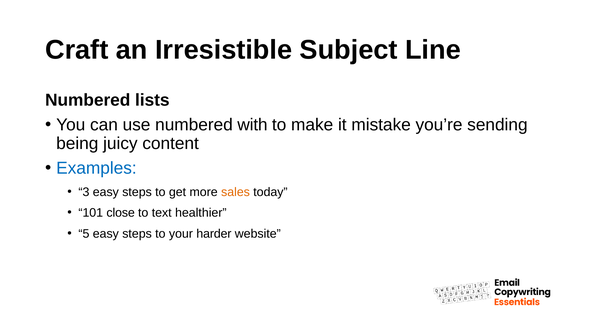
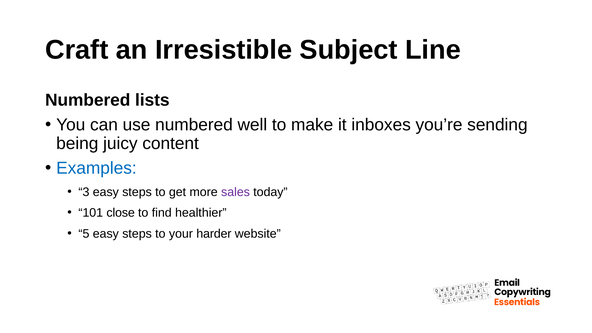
with: with -> well
mistake: mistake -> inboxes
sales colour: orange -> purple
text: text -> find
